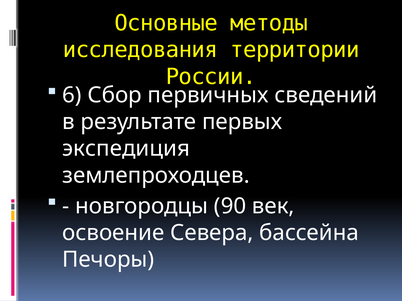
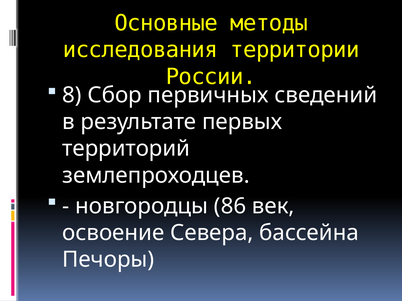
6: 6 -> 8
экспедиция: экспедиция -> территорий
90: 90 -> 86
